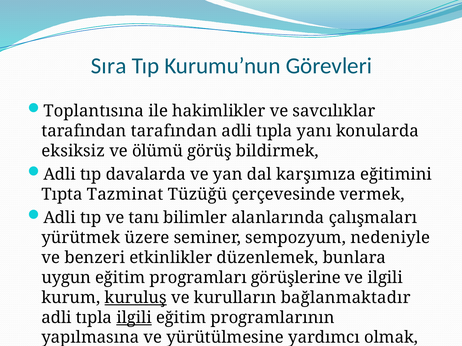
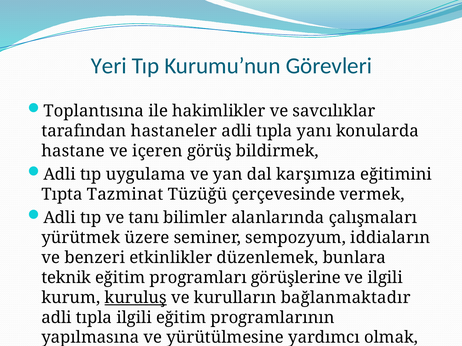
Sıra: Sıra -> Yeri
tarafından tarafından: tarafından -> hastaneler
eksiksiz: eksiksiz -> hastane
ölümü: ölümü -> içeren
davalarda: davalarda -> uygulama
nedeniyle: nedeniyle -> iddiaların
uygun: uygun -> teknik
ilgili at (134, 318) underline: present -> none
